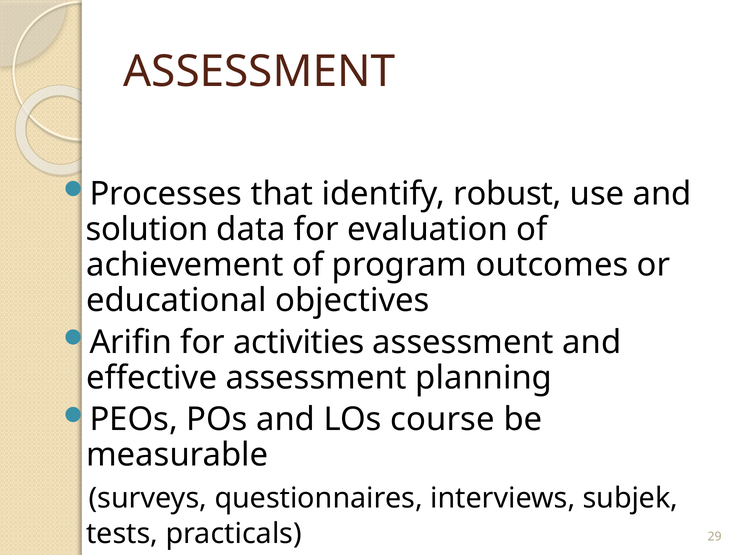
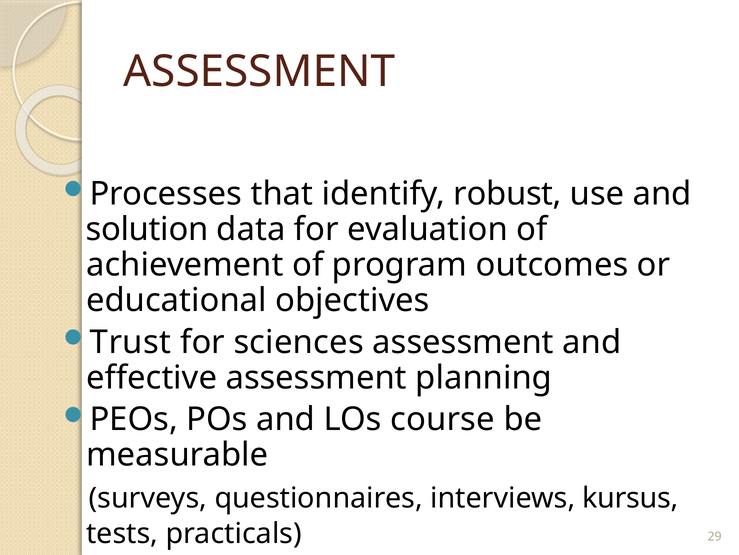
Arifin: Arifin -> Trust
activities: activities -> sciences
subjek: subjek -> kursus
